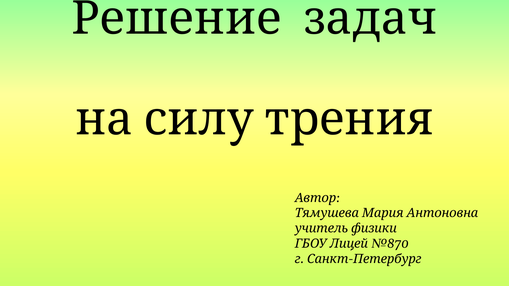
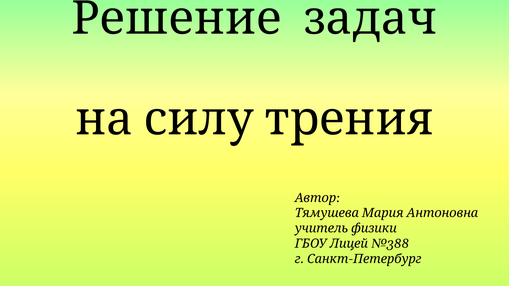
№870: №870 -> №388
